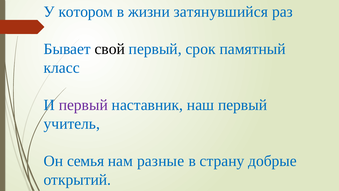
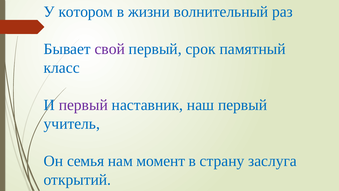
затянувшийся: затянувшийся -> волнительный
свой colour: black -> purple
разные: разные -> момент
добрые: добрые -> заслуга
